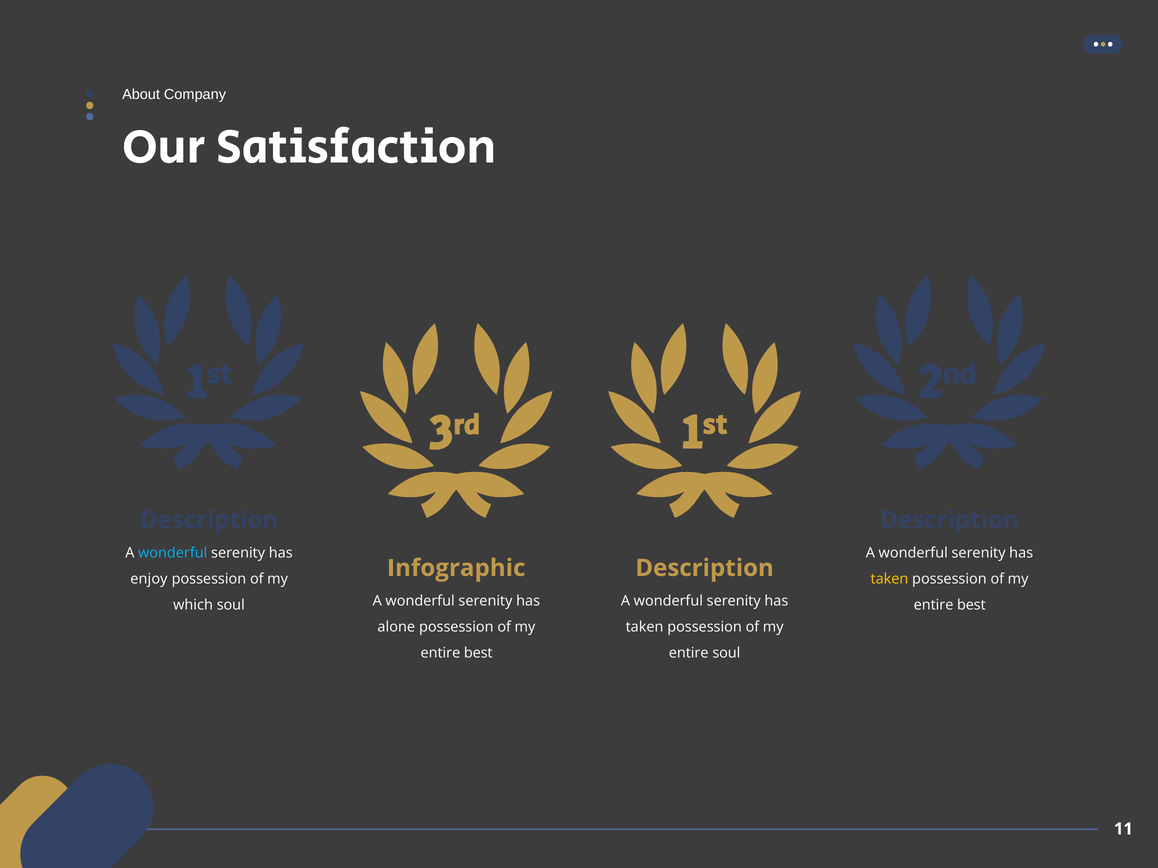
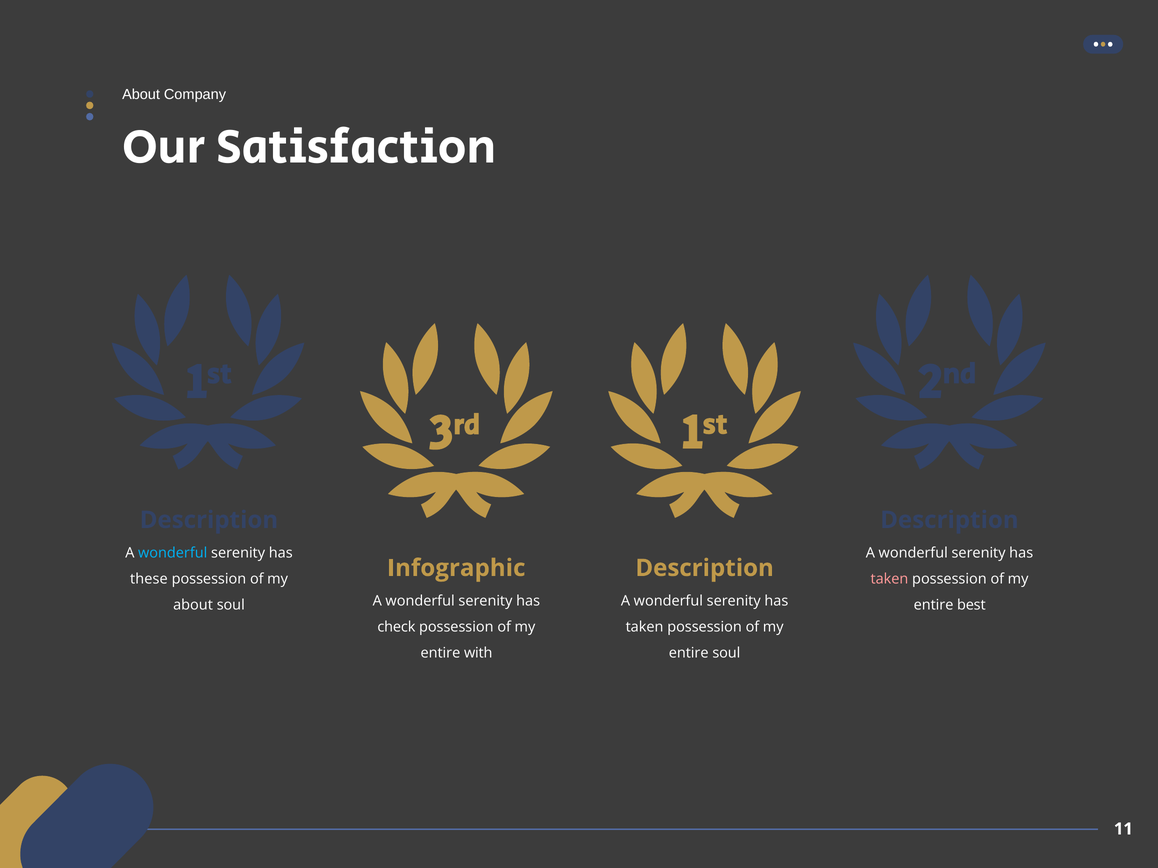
enjoy: enjoy -> these
taken at (889, 579) colour: yellow -> pink
which at (193, 605): which -> about
alone: alone -> check
best at (478, 654): best -> with
